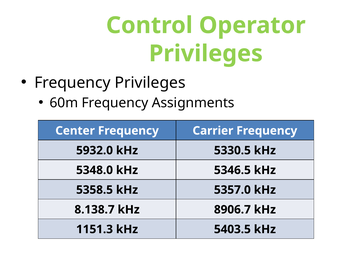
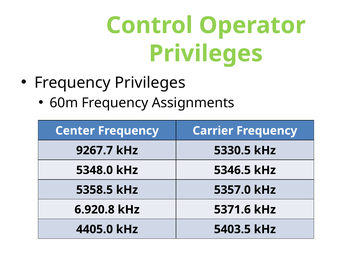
5932.0: 5932.0 -> 9267.7
8.138.7: 8.138.7 -> 6.920.8
8906.7: 8906.7 -> 5371.6
1151.3: 1151.3 -> 4405.0
